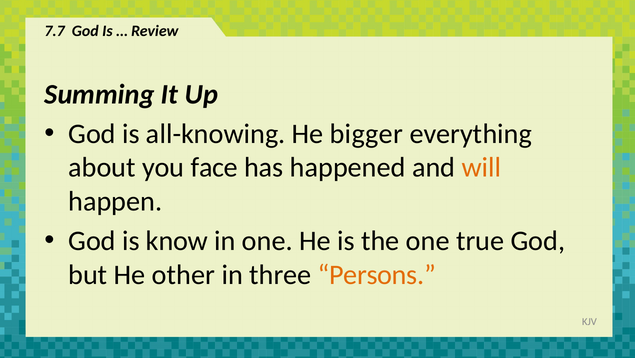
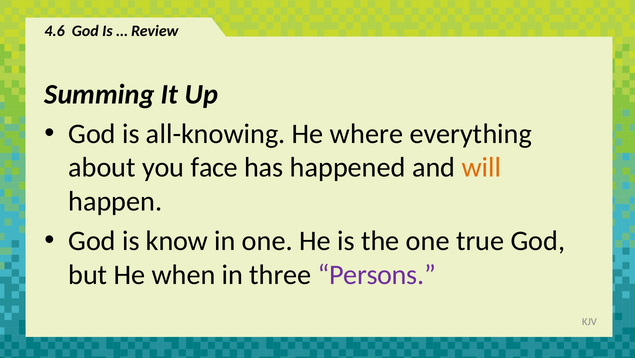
7.7: 7.7 -> 4.6
bigger: bigger -> where
other: other -> when
Persons colour: orange -> purple
